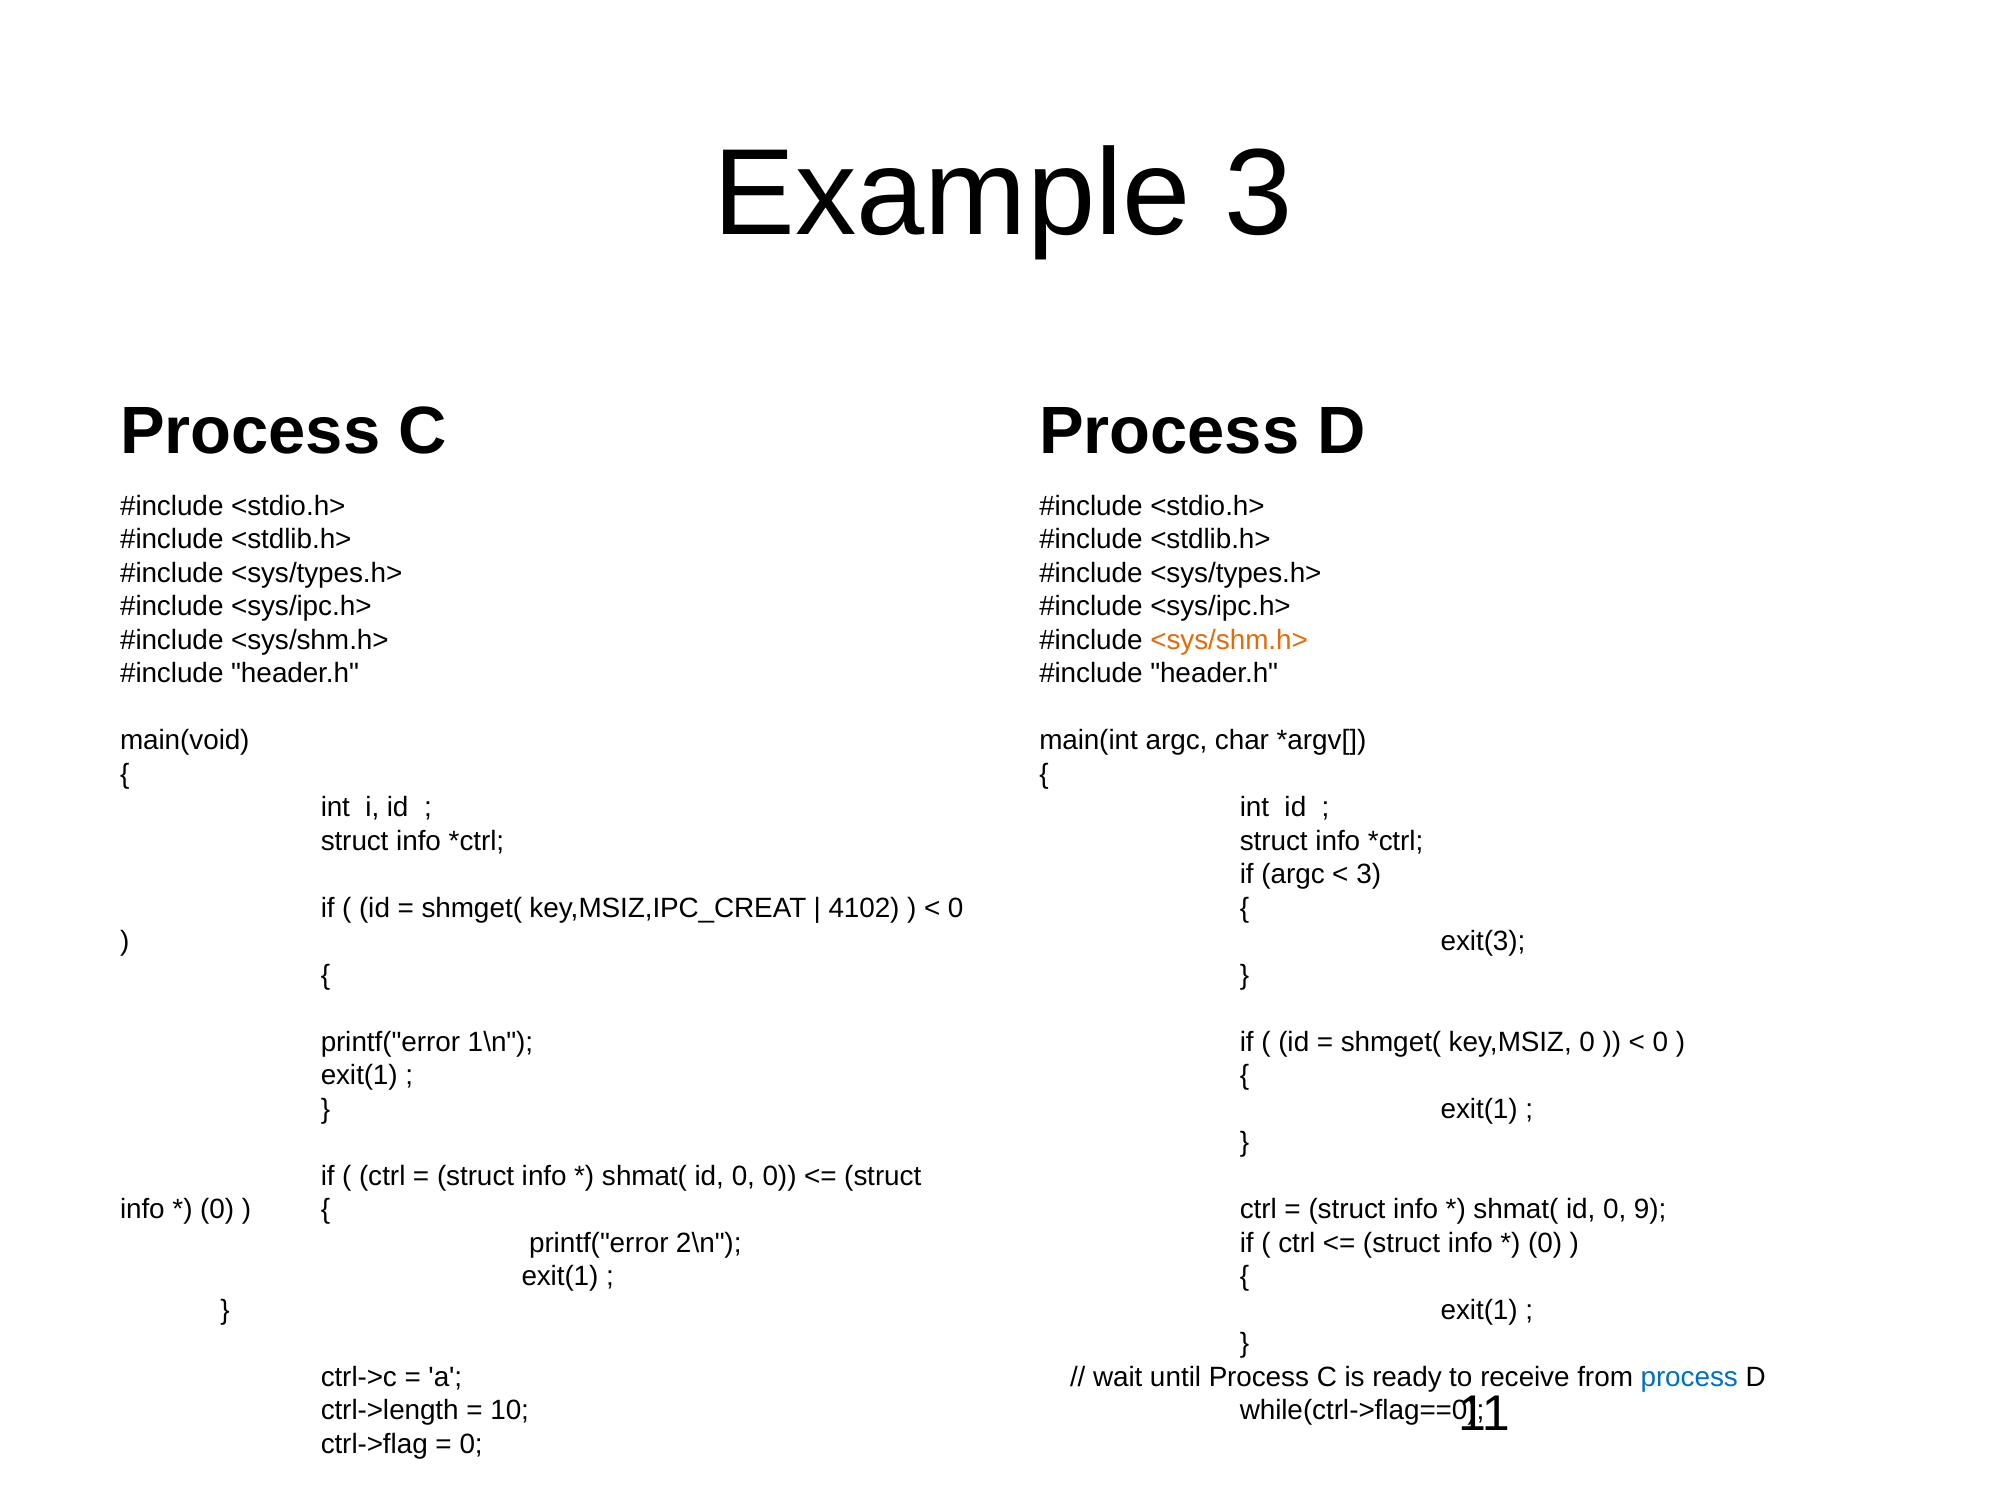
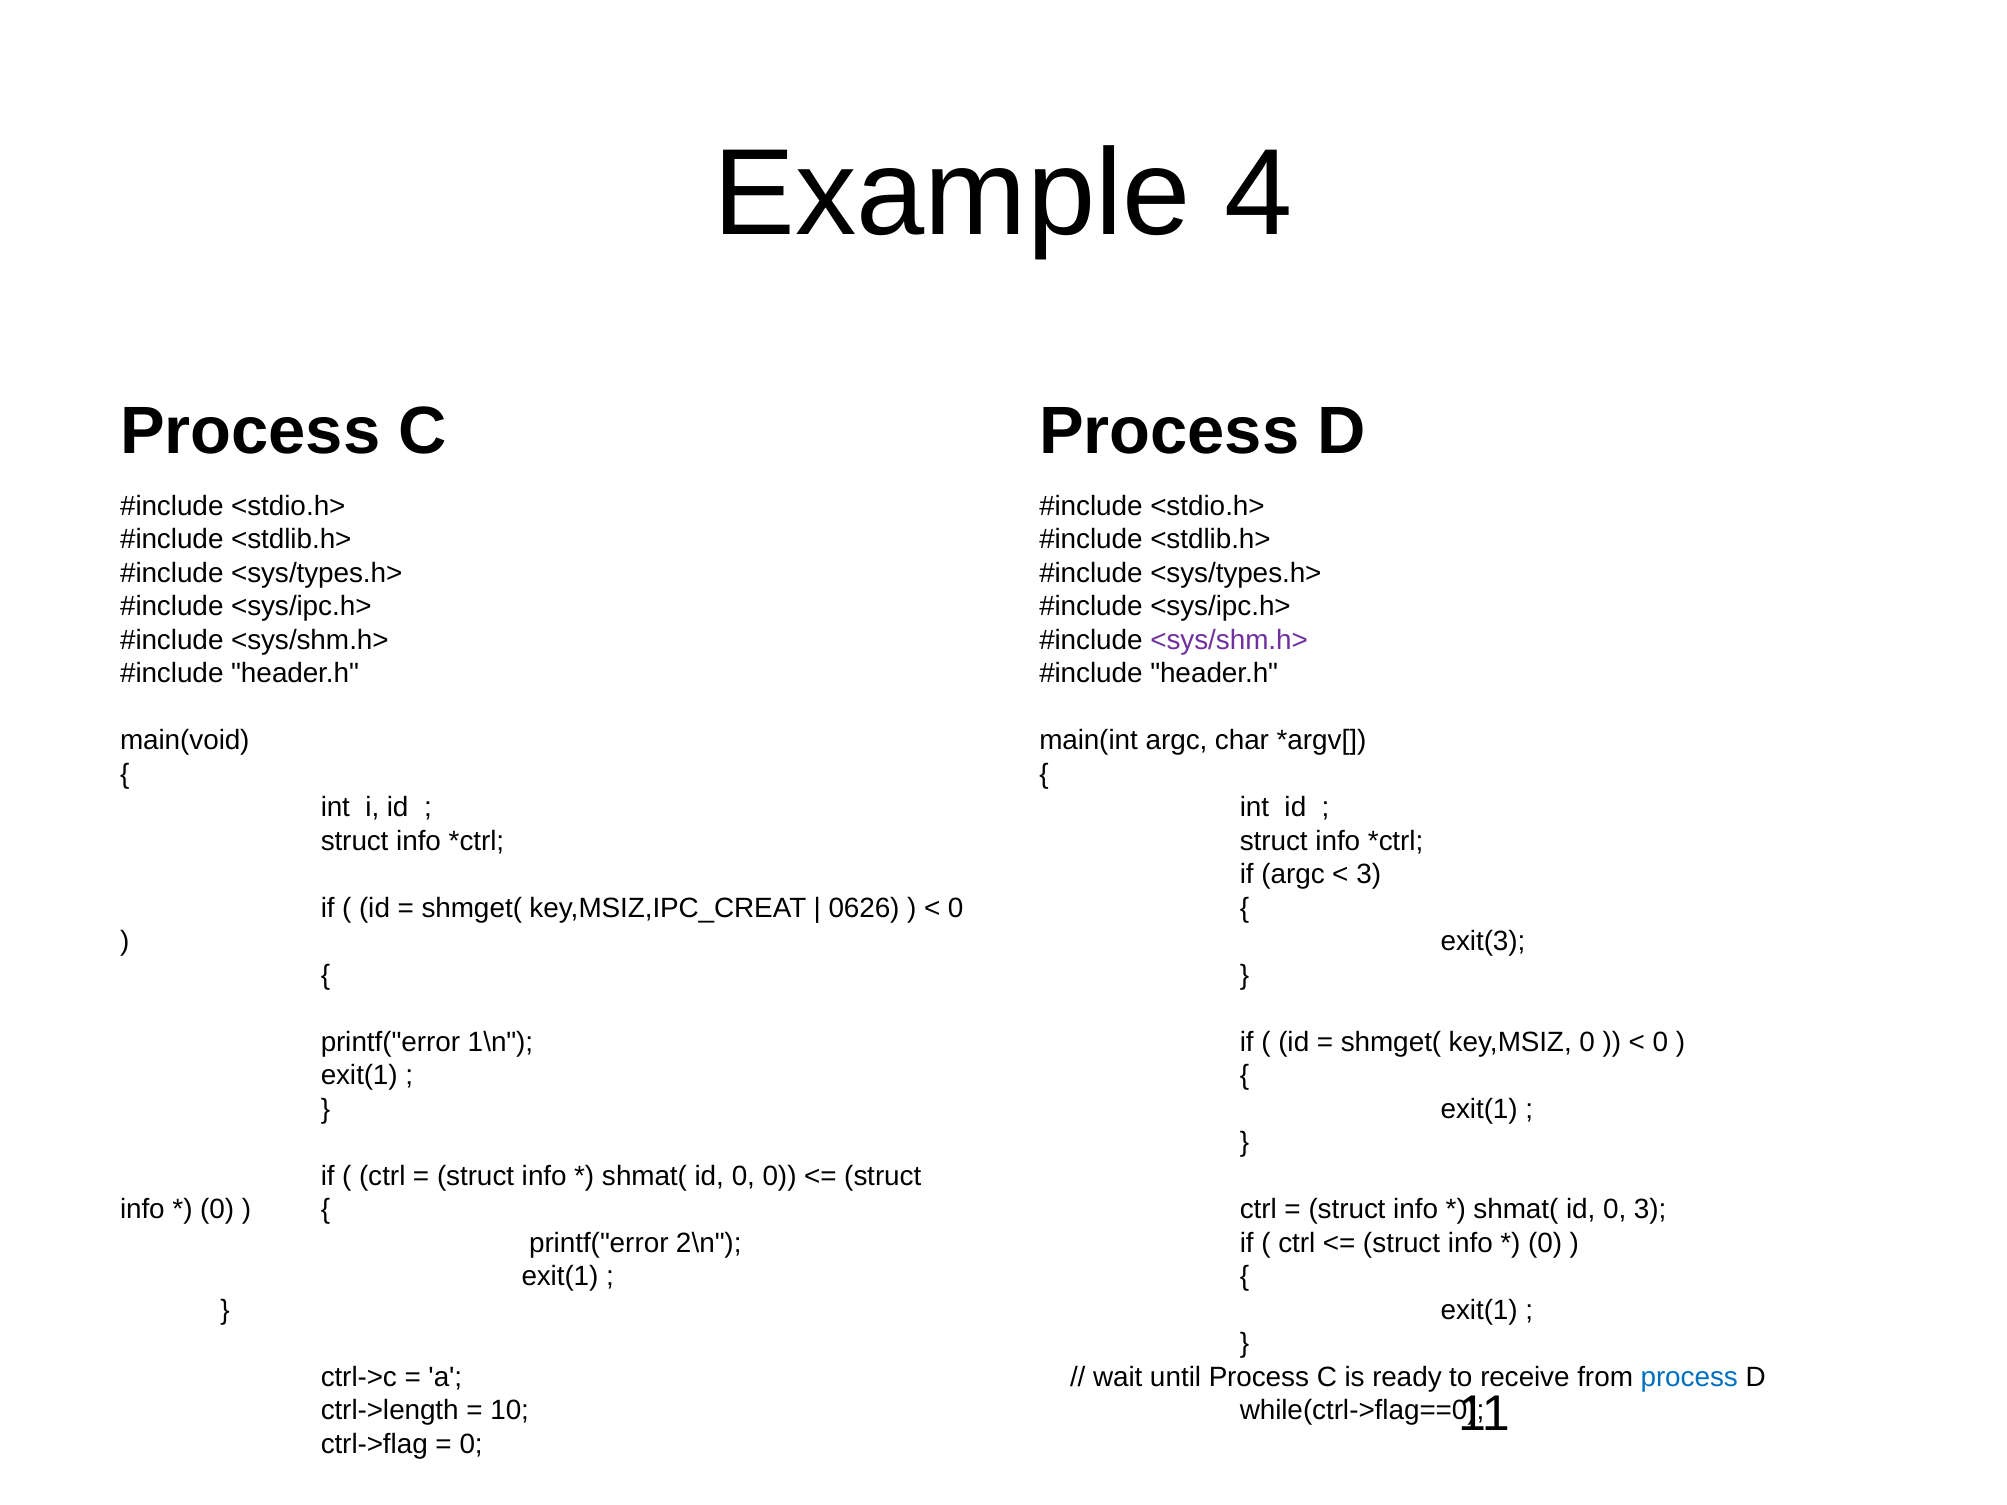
Example 3: 3 -> 4
<sys/shm.h> at (1229, 640) colour: orange -> purple
4102: 4102 -> 0626
0 9: 9 -> 3
